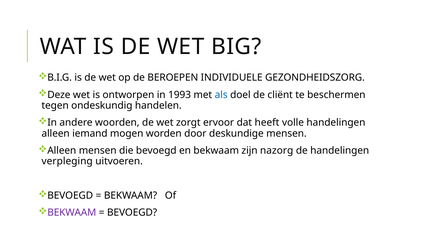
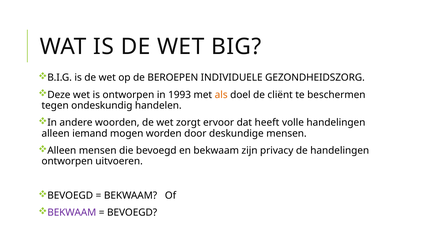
als colour: blue -> orange
nazorg: nazorg -> privacy
verpleging at (67, 161): verpleging -> ontworpen
